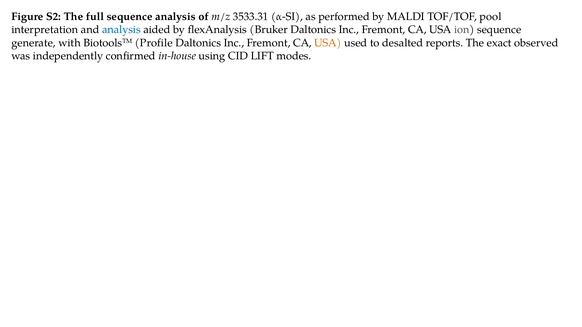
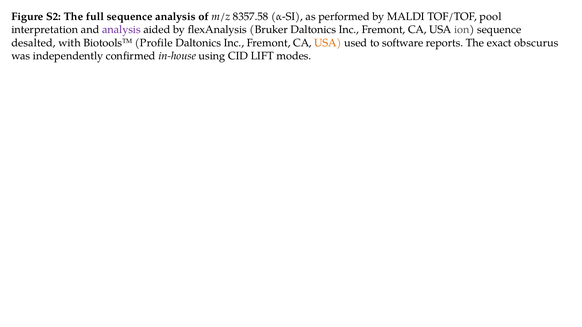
3533.31: 3533.31 -> 8357.58
analysis at (121, 30) colour: blue -> purple
generate: generate -> desalted
desalted: desalted -> software
observed: observed -> obscurus
